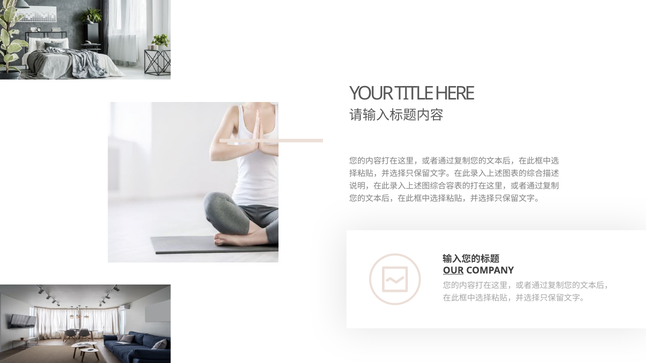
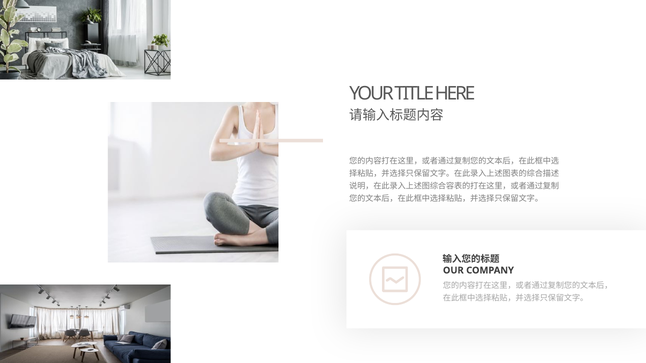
OUR underline: present -> none
